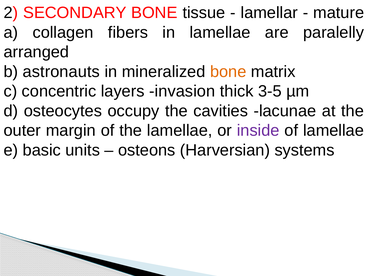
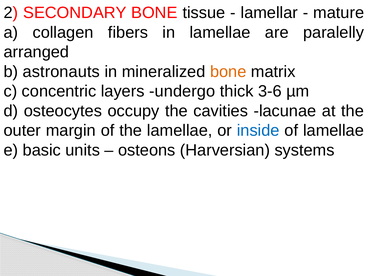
invasion: invasion -> undergo
3-5: 3-5 -> 3-6
inside colour: purple -> blue
